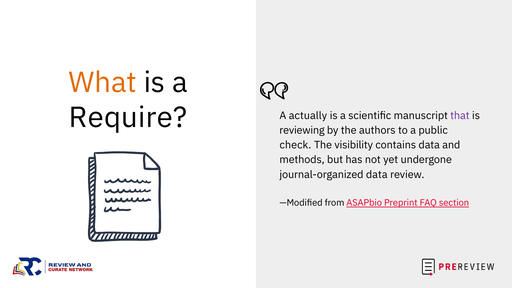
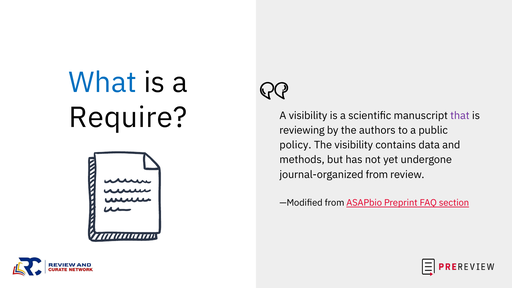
What colour: orange -> blue
A actually: actually -> visibility
check: check -> policy
journal-organized data: data -> from
